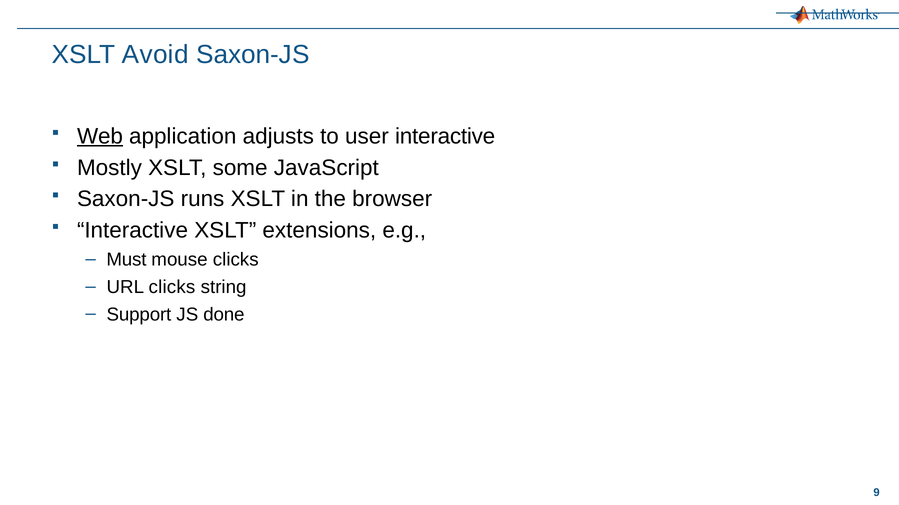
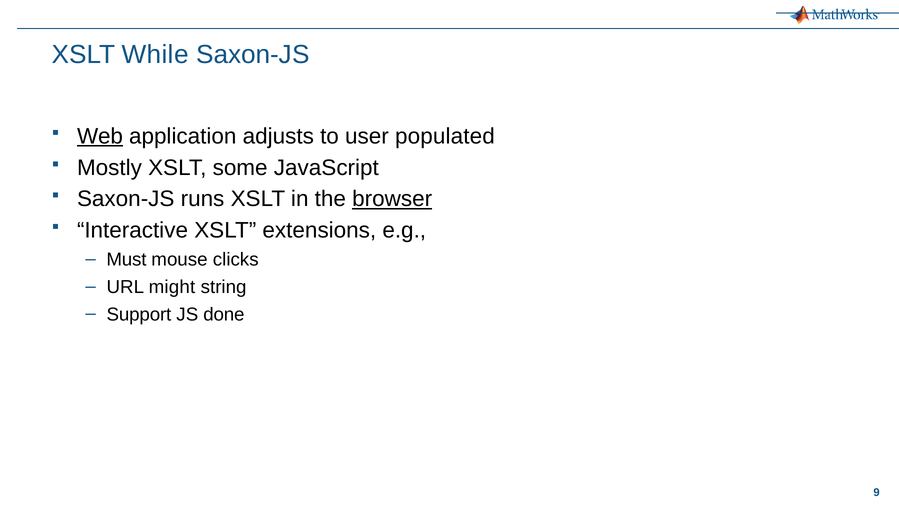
Avoid: Avoid -> While
user interactive: interactive -> populated
browser underline: none -> present
URL clicks: clicks -> might
